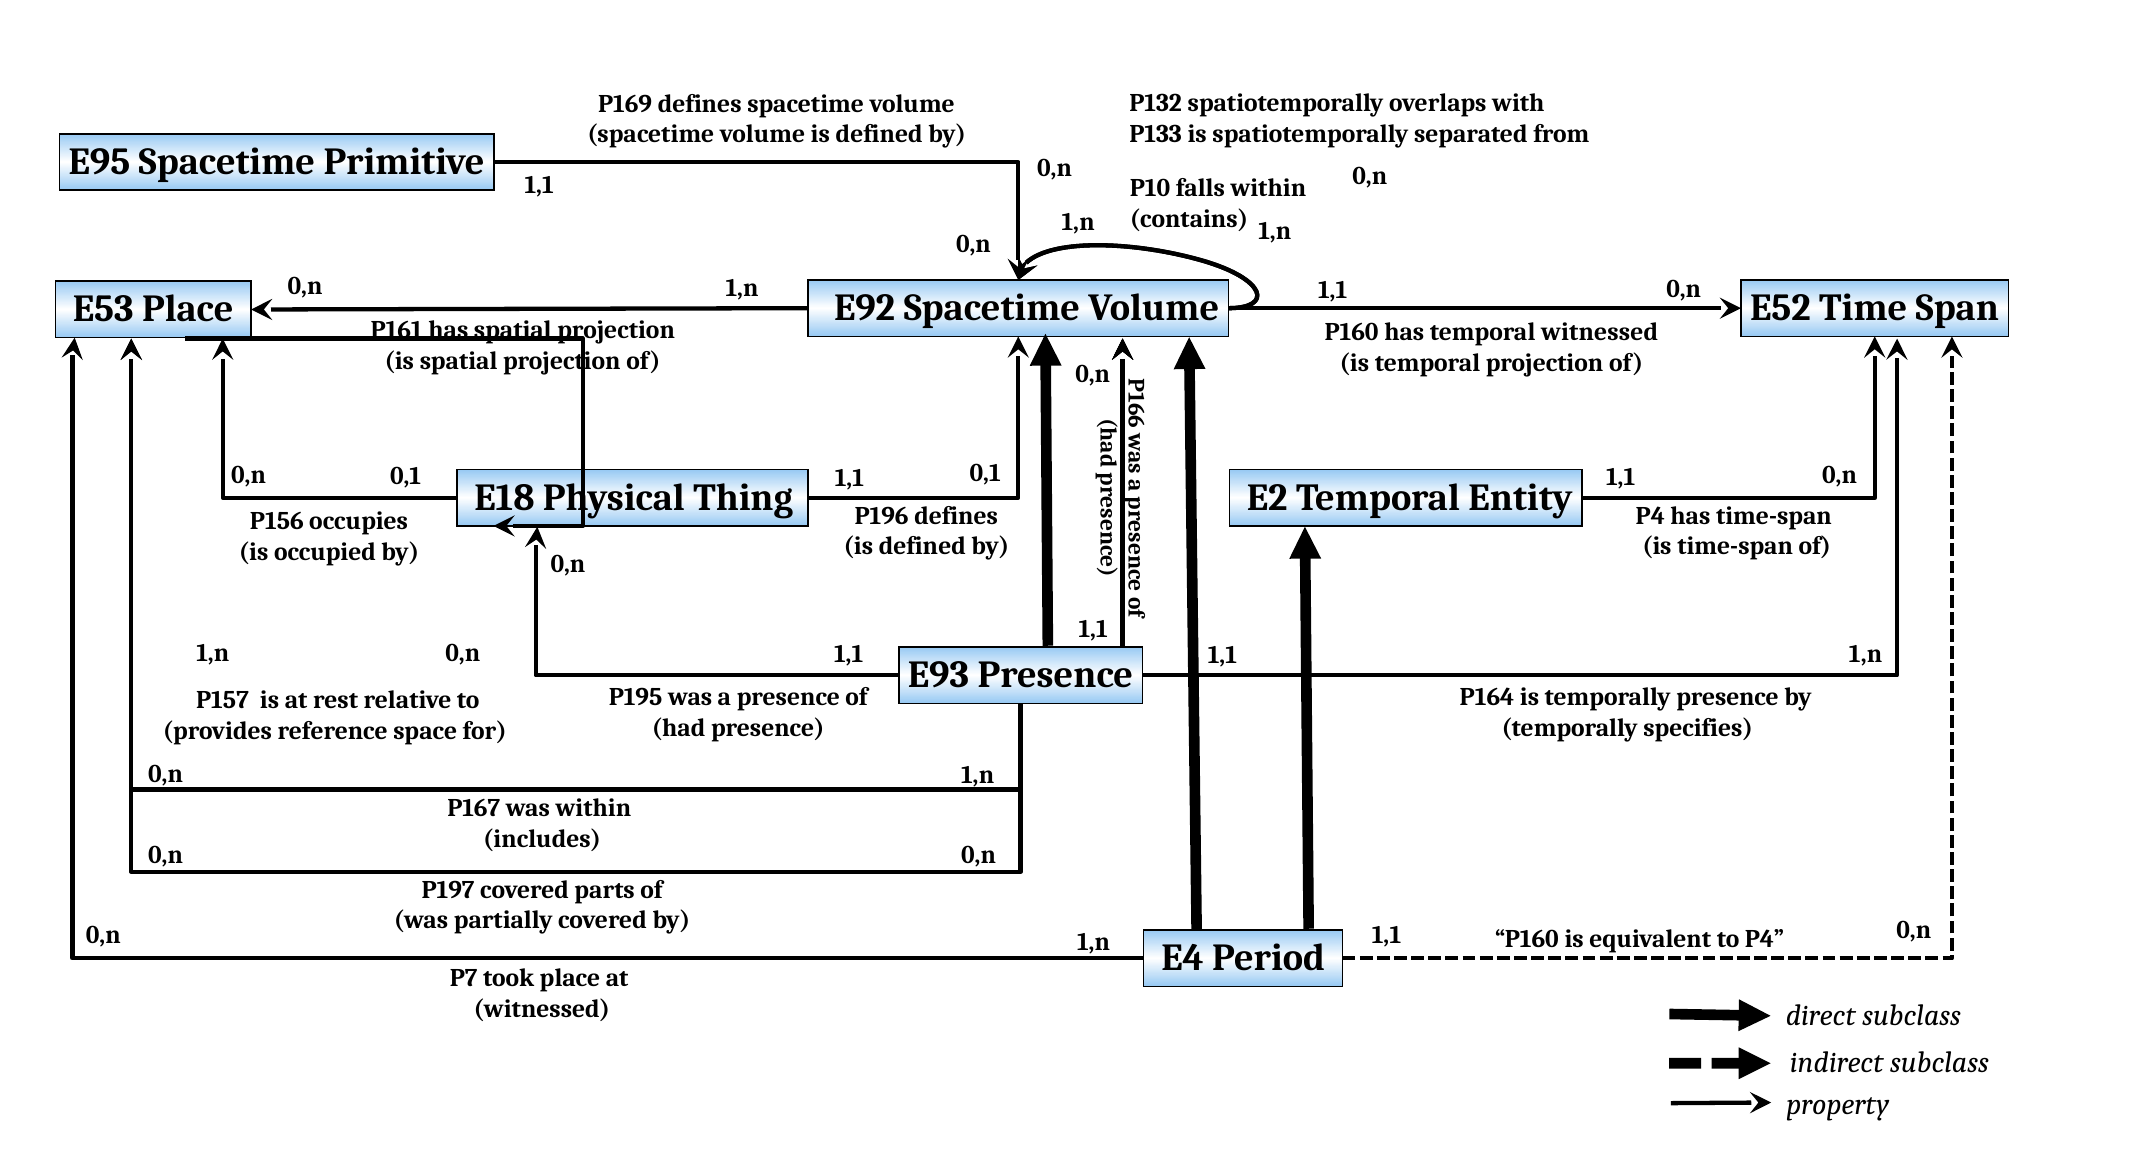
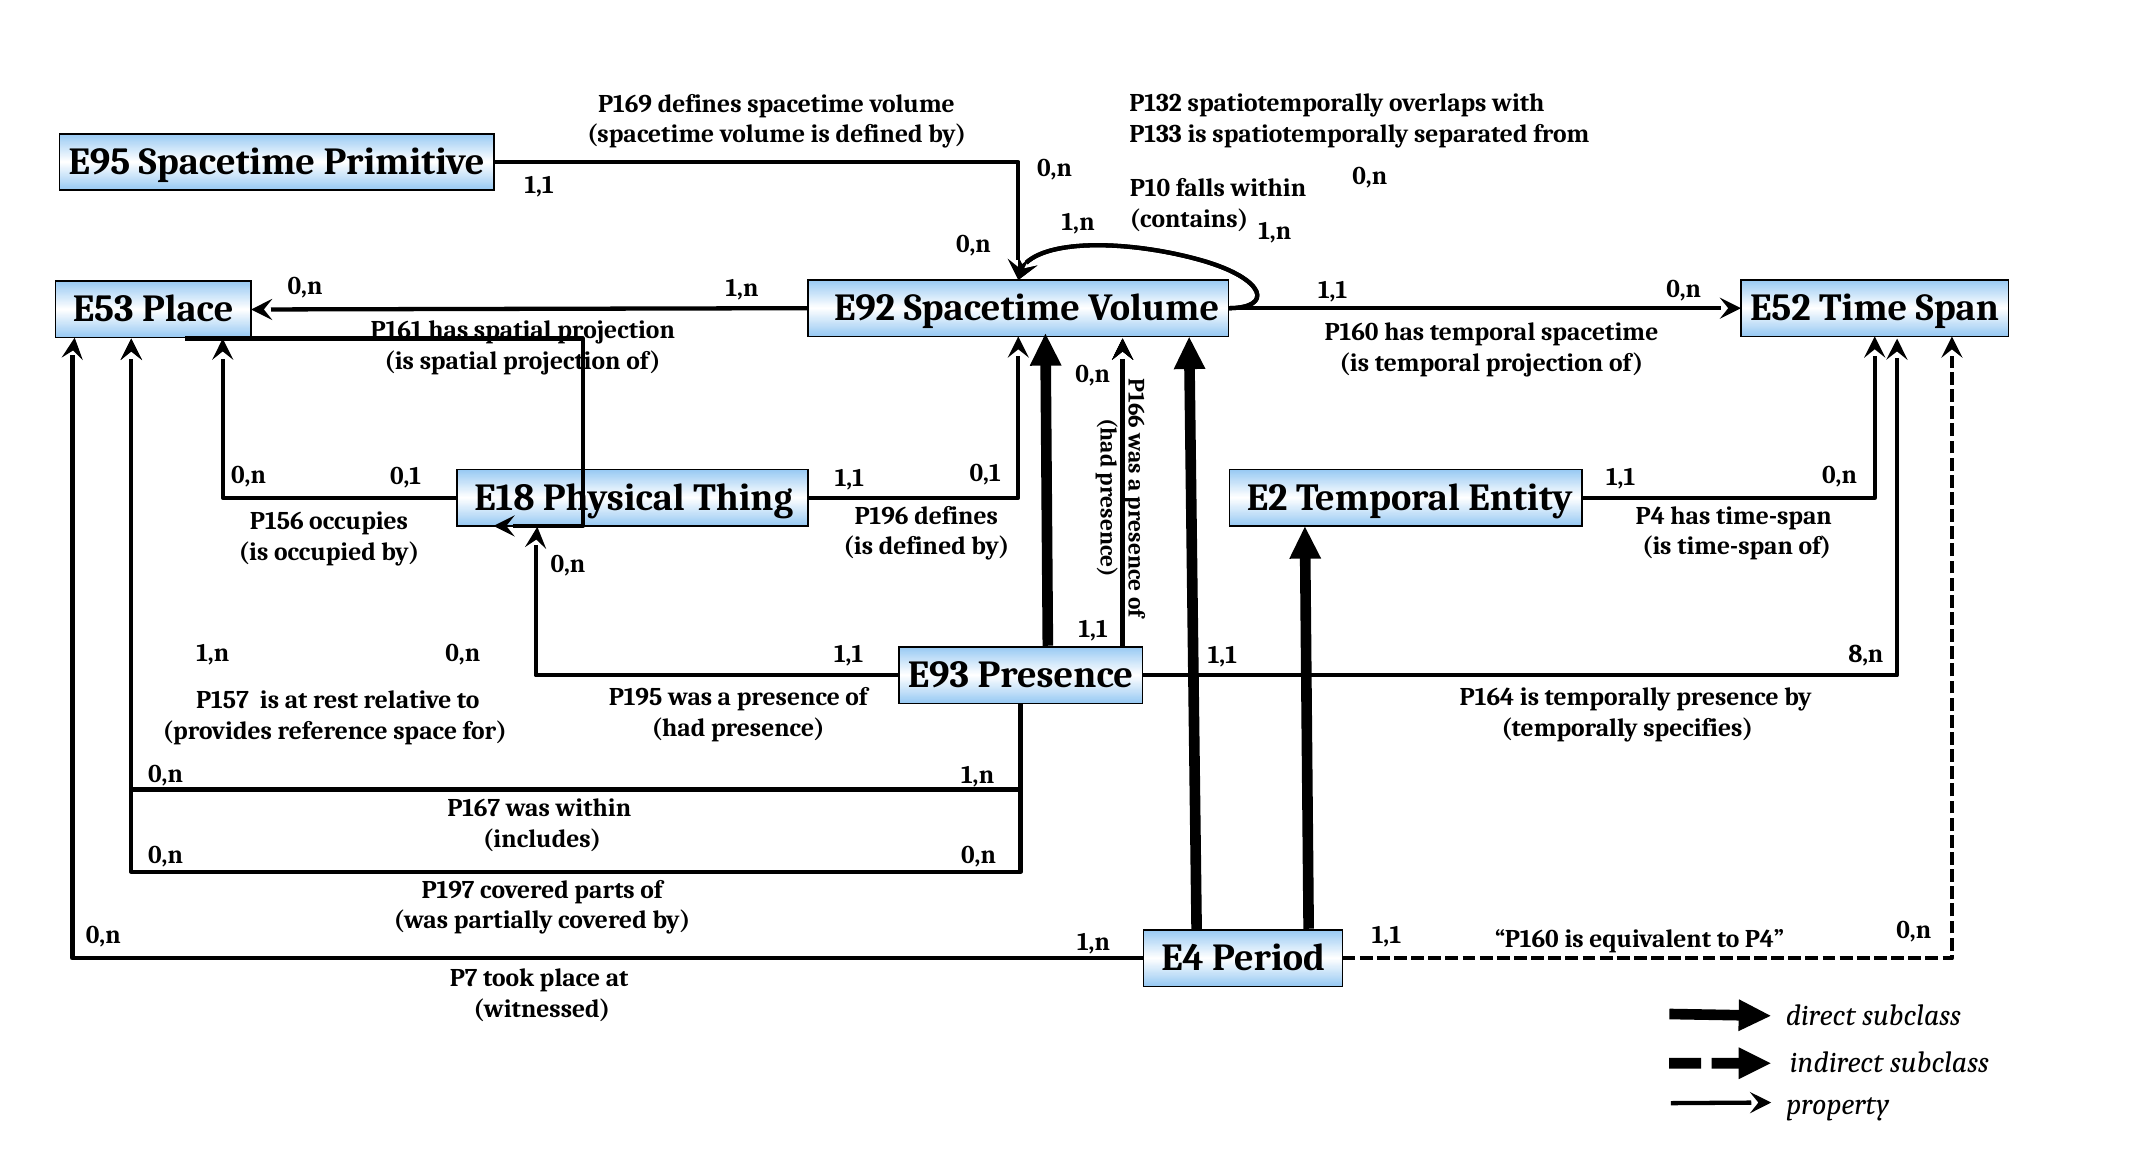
temporal witnessed: witnessed -> spacetime
1,1 1,n: 1,n -> 8,n
